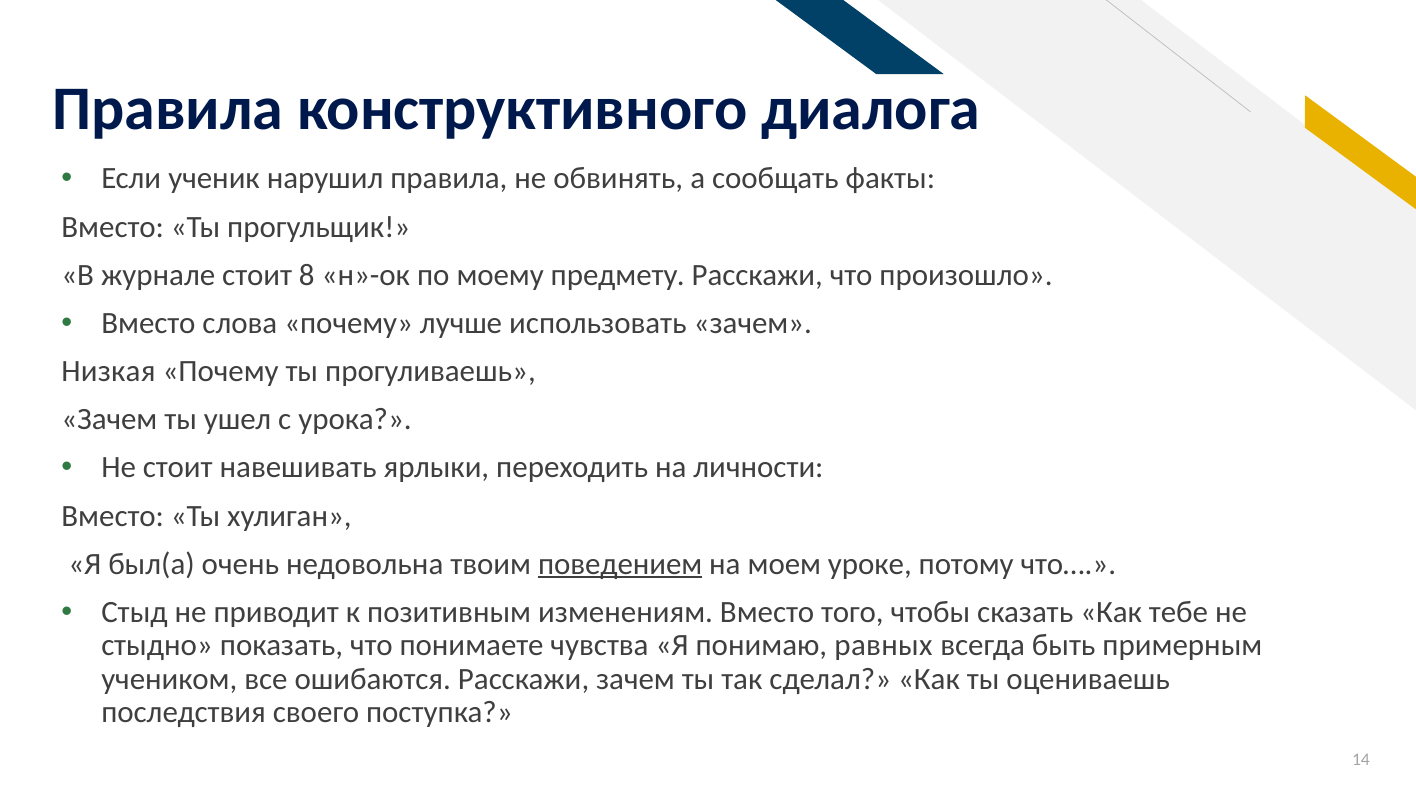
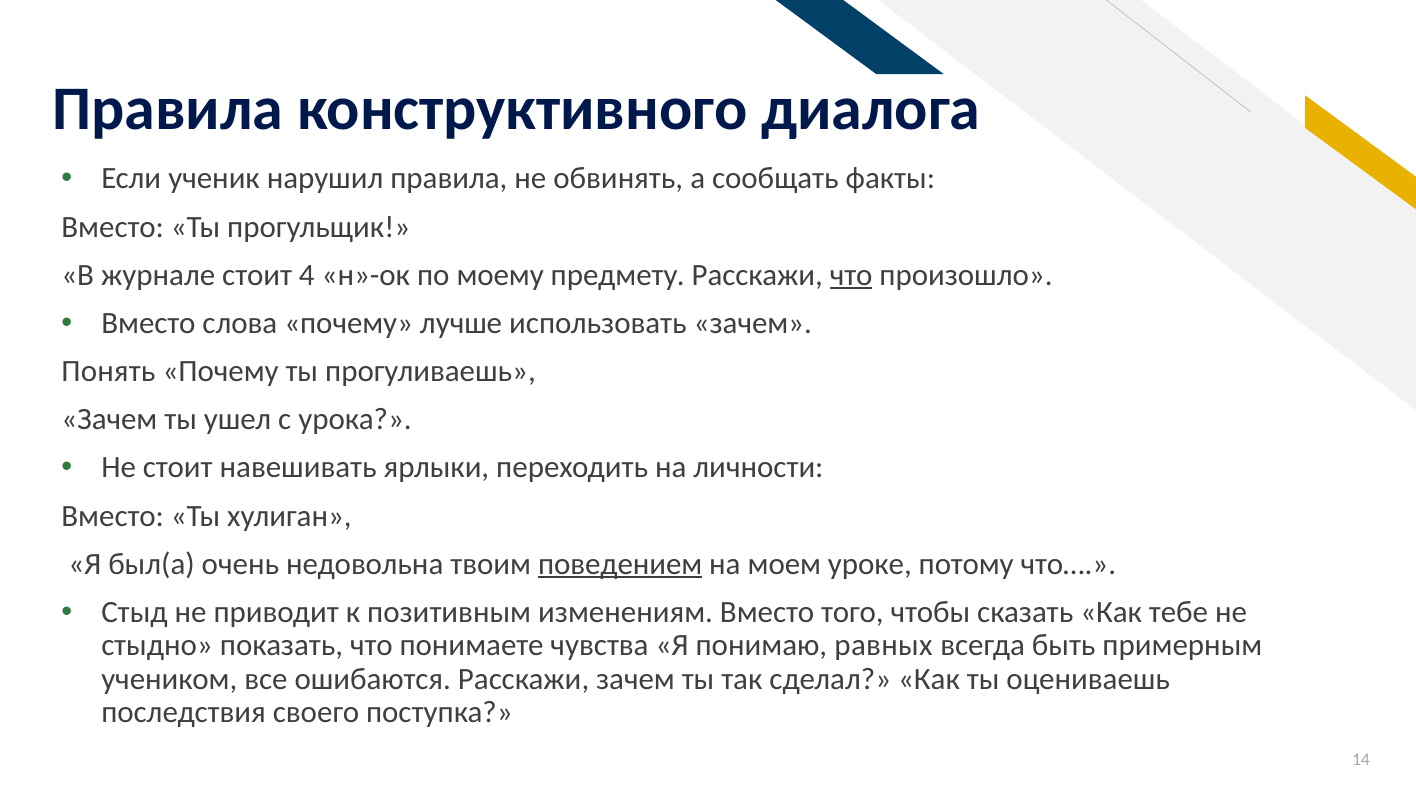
8: 8 -> 4
что at (851, 275) underline: none -> present
Низкая: Низкая -> Понять
